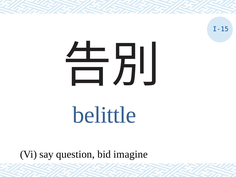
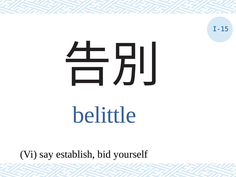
question: question -> establish
imagine: imagine -> yourself
